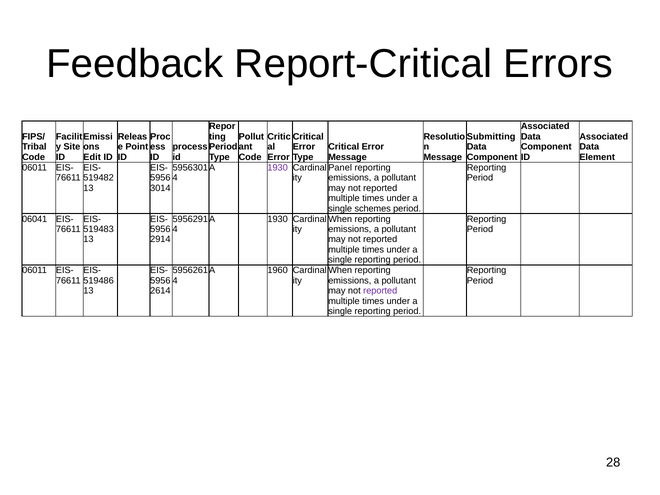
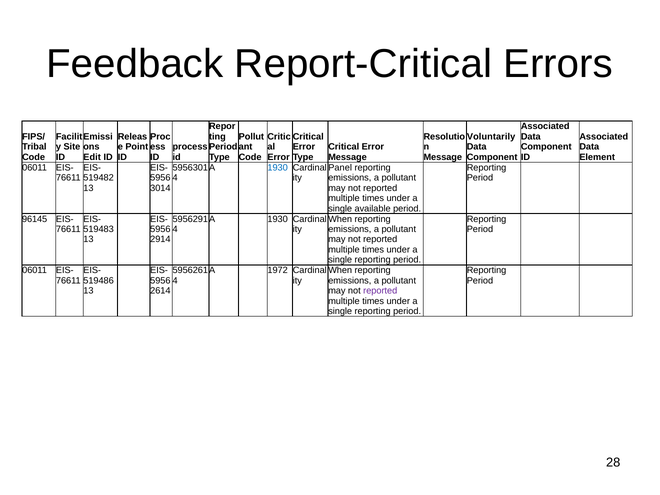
Submitting: Submitting -> Voluntarily
1930 at (278, 168) colour: purple -> blue
schemes: schemes -> available
06041: 06041 -> 96145
1960: 1960 -> 1972
